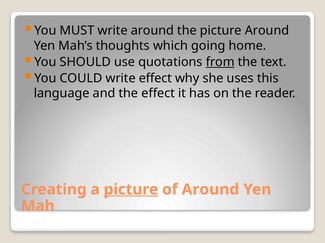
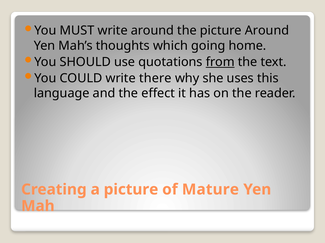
write effect: effect -> there
picture at (131, 190) underline: present -> none
of Around: Around -> Mature
